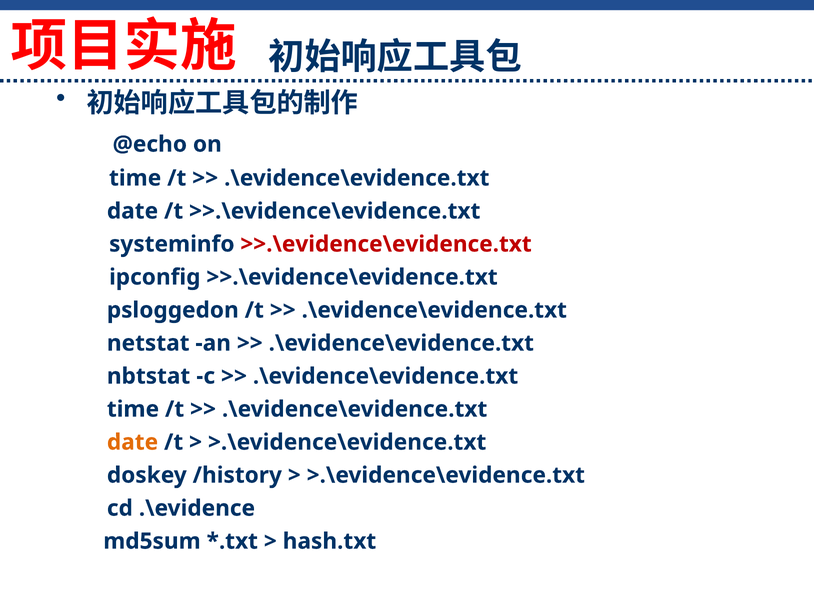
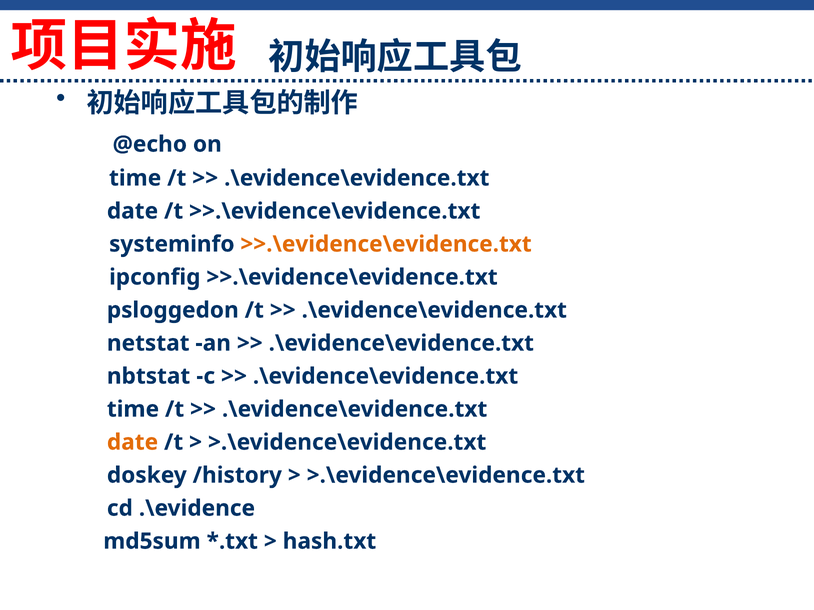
>>.\evidence\evidence.txt at (386, 244) colour: red -> orange
